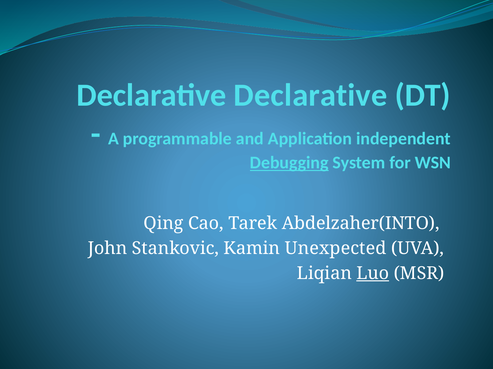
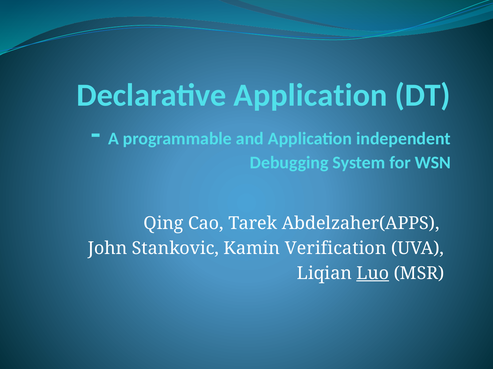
Declarative Declarative: Declarative -> Application
Debugging underline: present -> none
Abdelzaher(INTO: Abdelzaher(INTO -> Abdelzaher(APPS
Unexpected: Unexpected -> Verification
